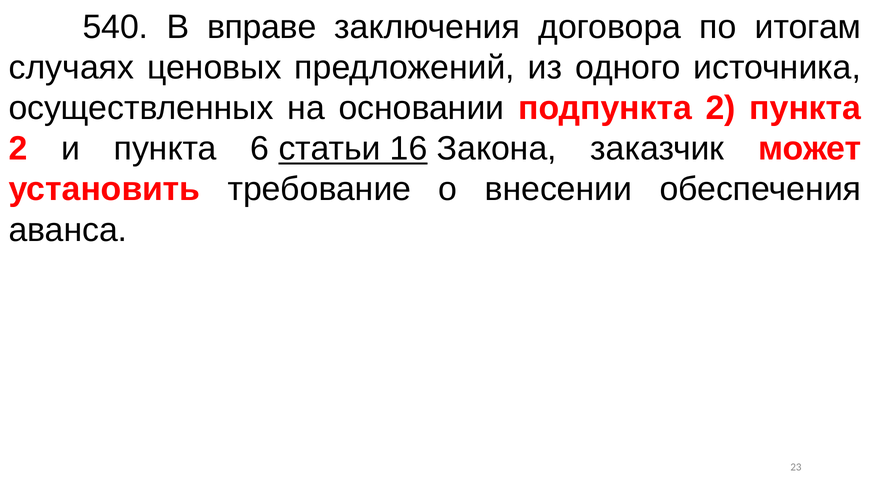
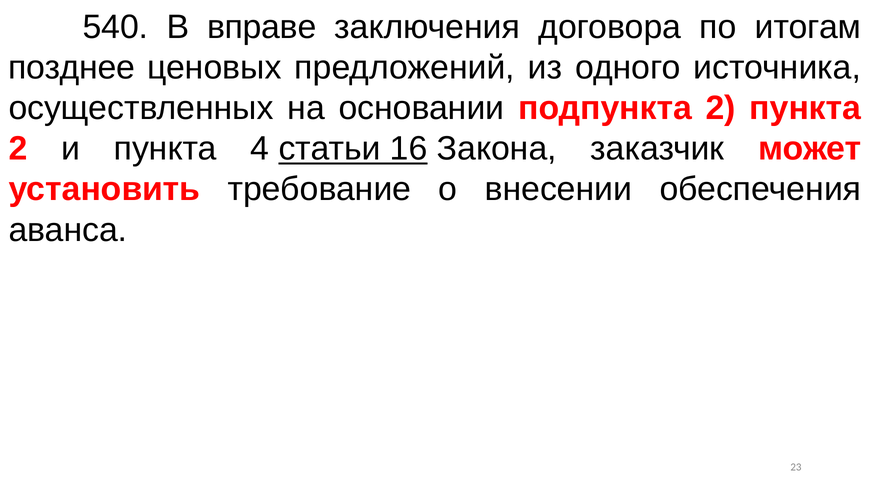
случаях: случаях -> позднее
6: 6 -> 4
